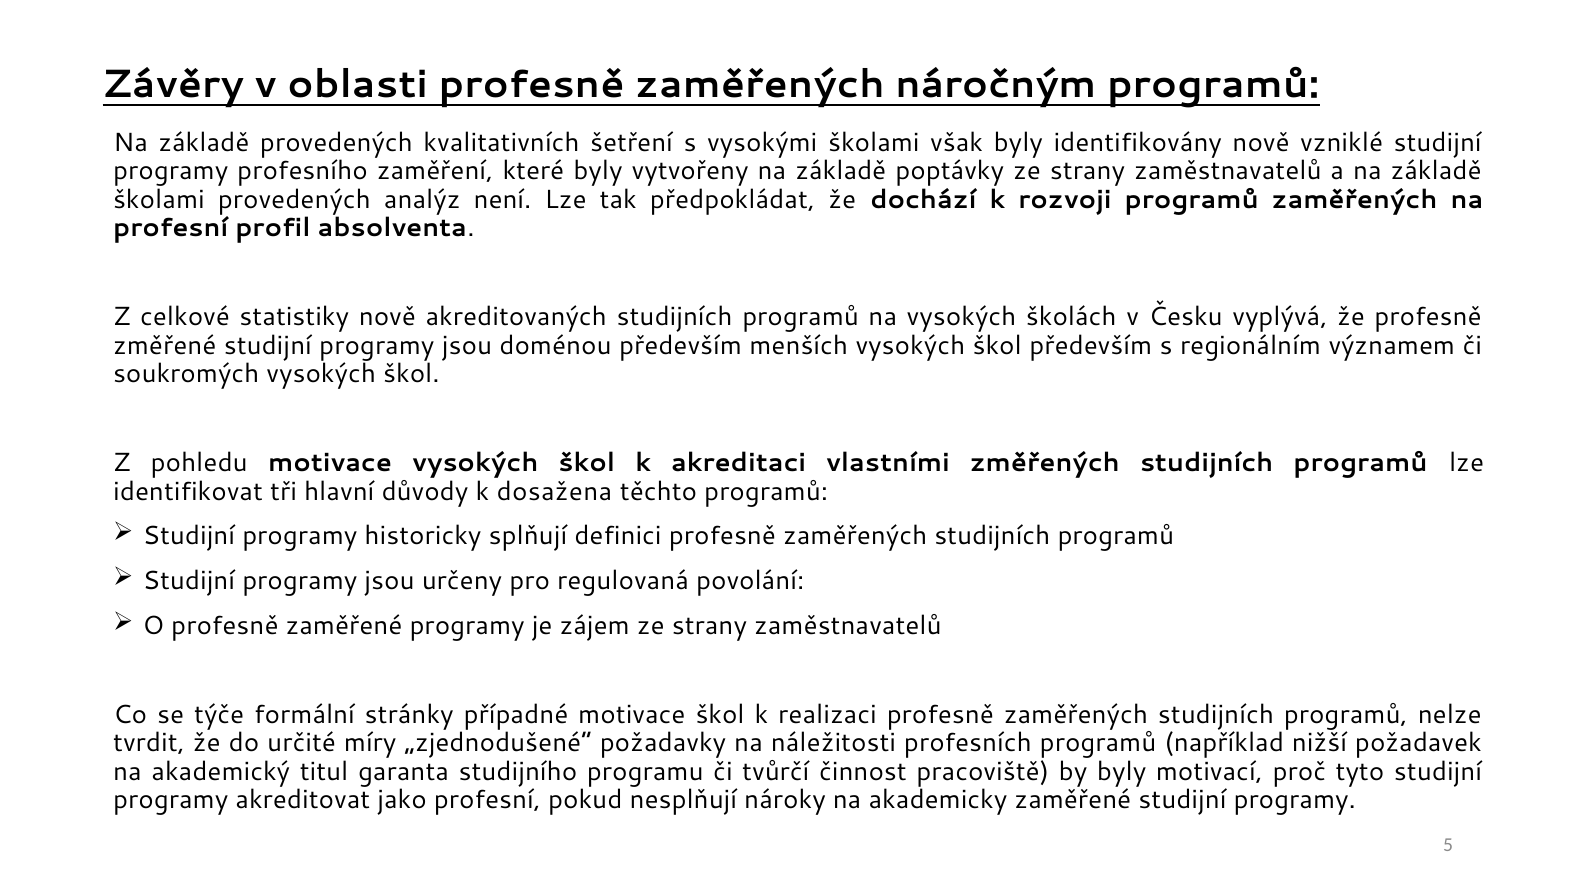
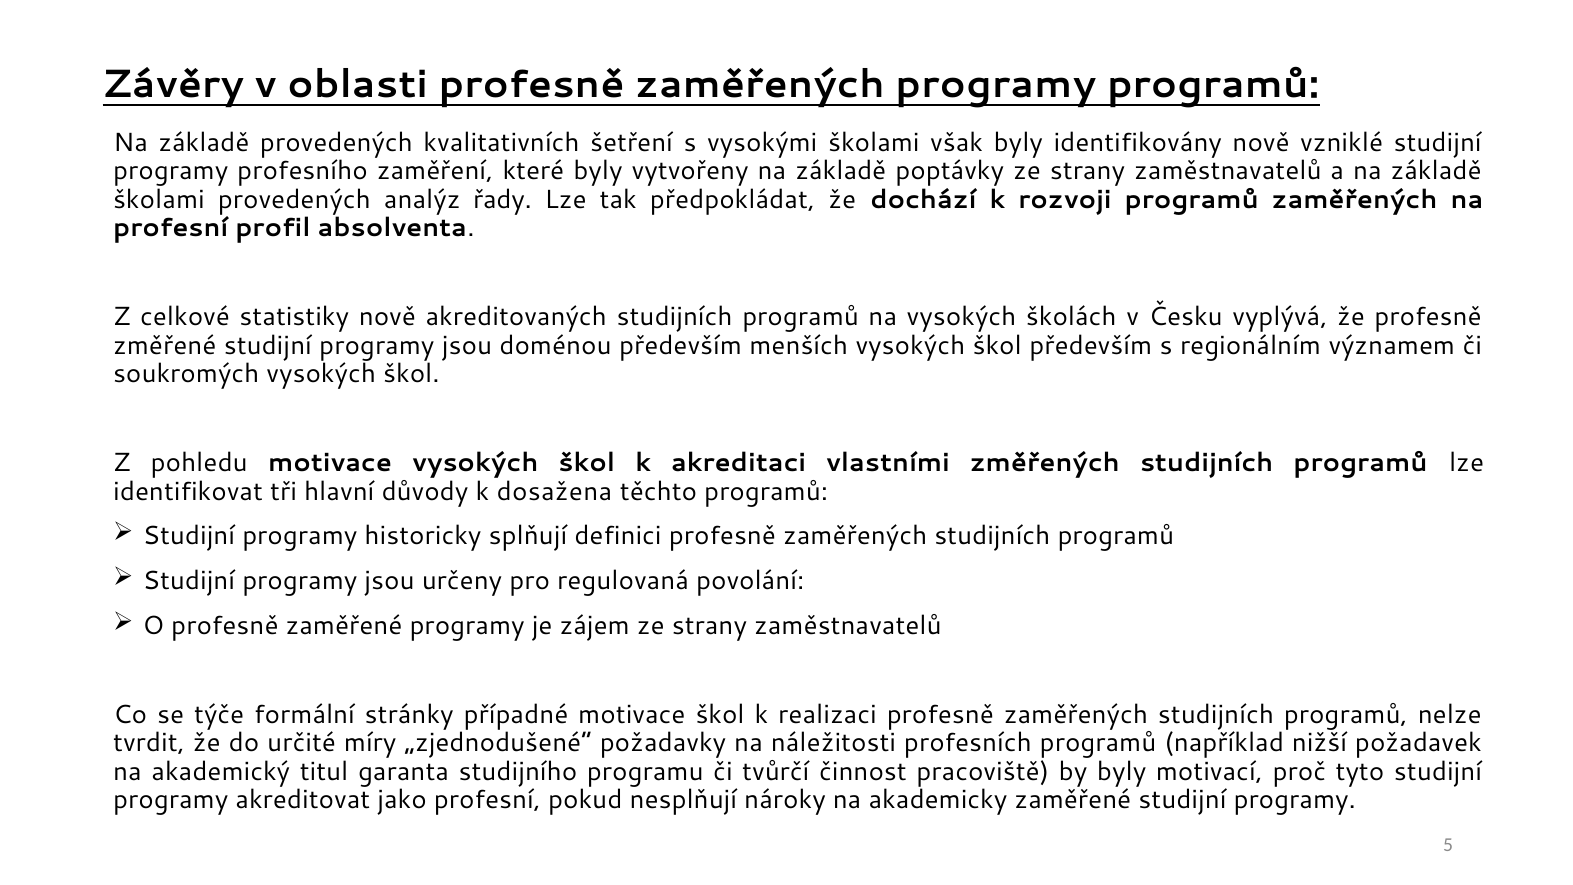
zaměřených náročným: náročným -> programy
není: není -> řady
